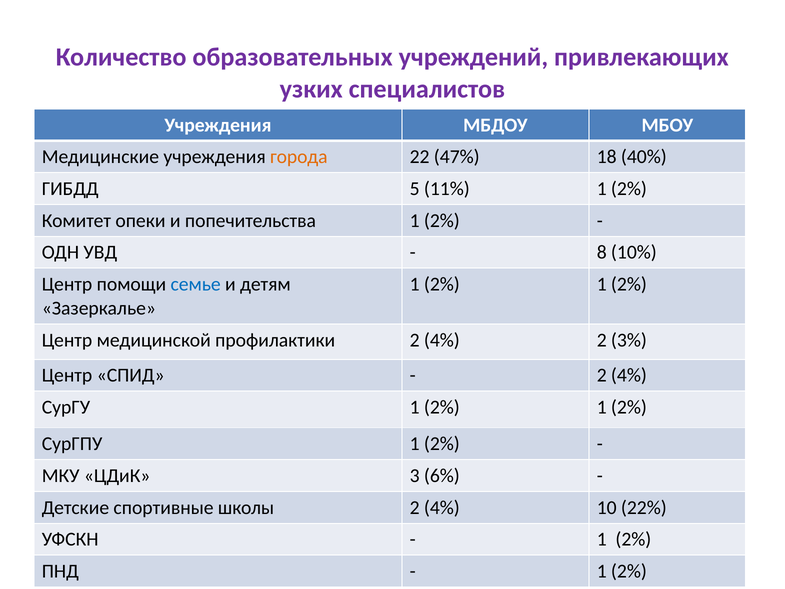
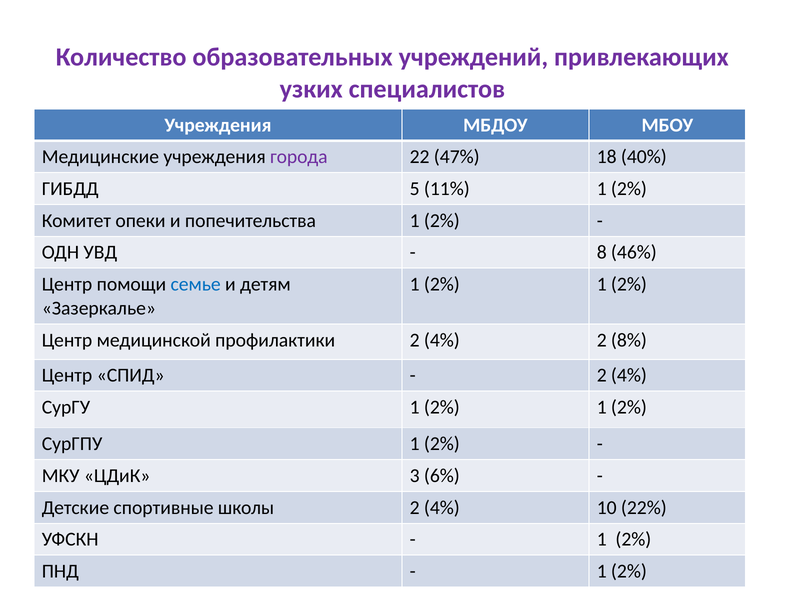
города colour: orange -> purple
10%: 10% -> 46%
3%: 3% -> 8%
